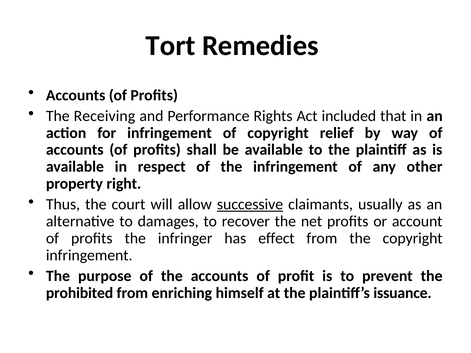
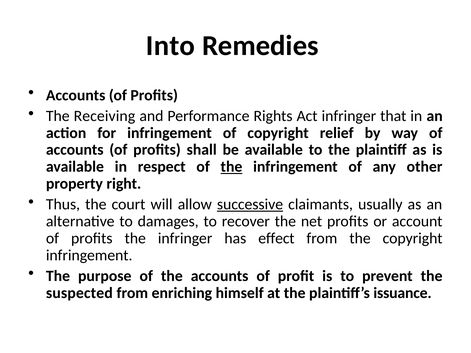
Tort: Tort -> Into
Act included: included -> infringer
the at (231, 167) underline: none -> present
prohibited: prohibited -> suspected
